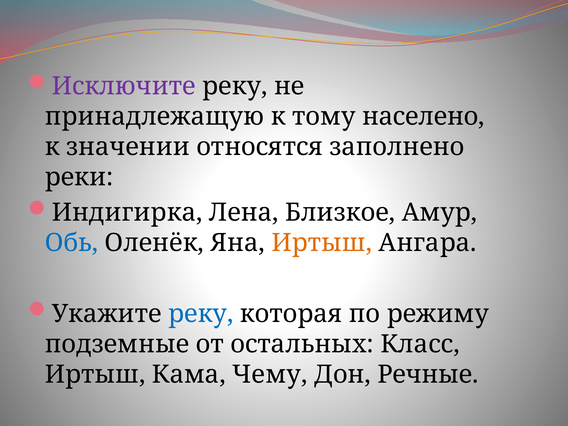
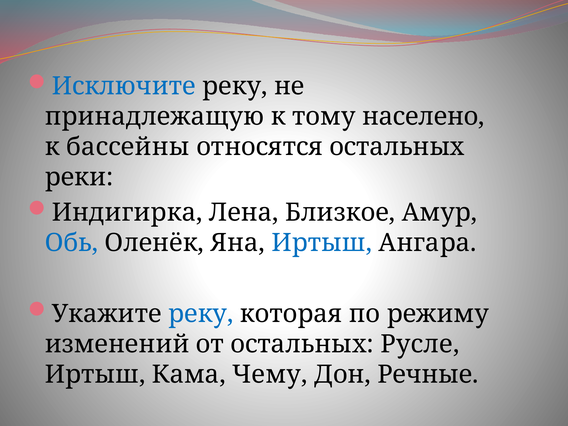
Исключите colour: purple -> blue
значении: значении -> бассейны
относятся заполнено: заполнено -> остальных
Иртыш at (322, 243) colour: orange -> blue
подземные: подземные -> изменений
Класс: Класс -> Русле
